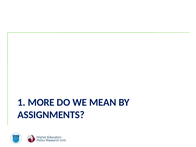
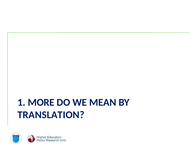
ASSIGNMENTS: ASSIGNMENTS -> TRANSLATION
